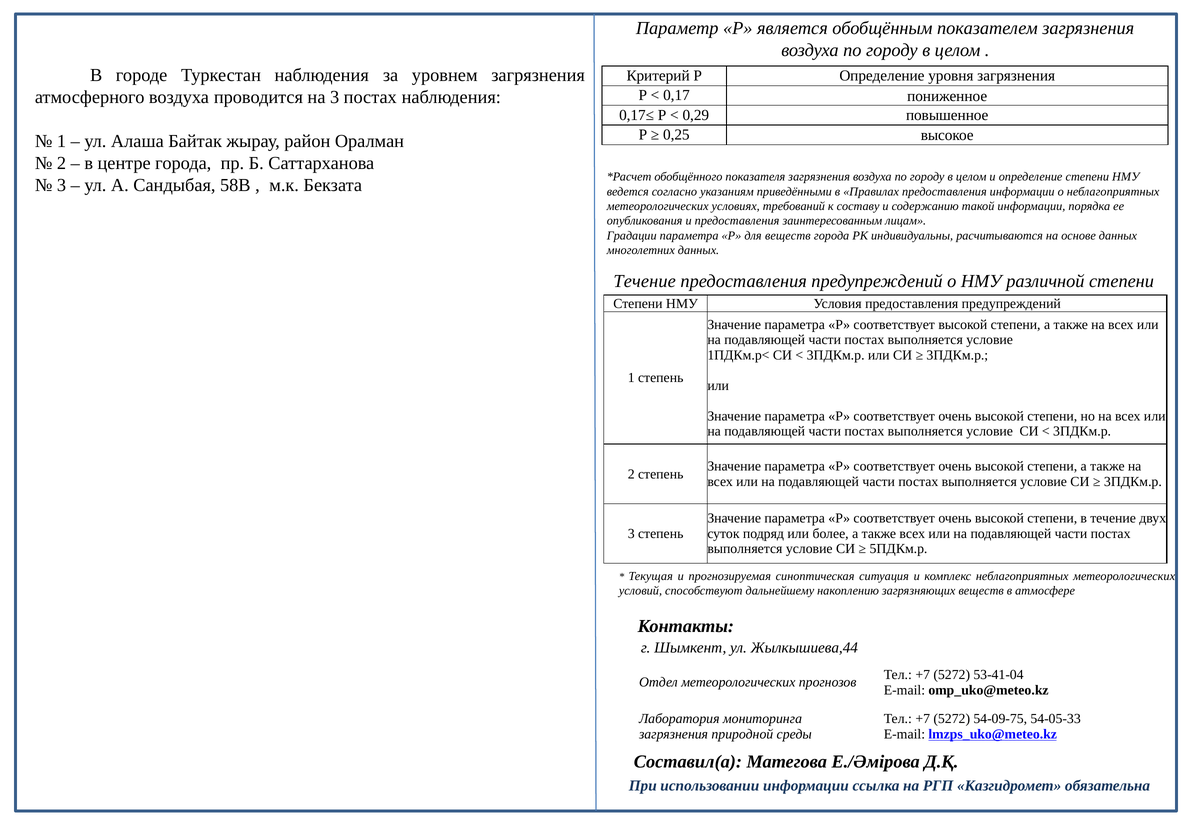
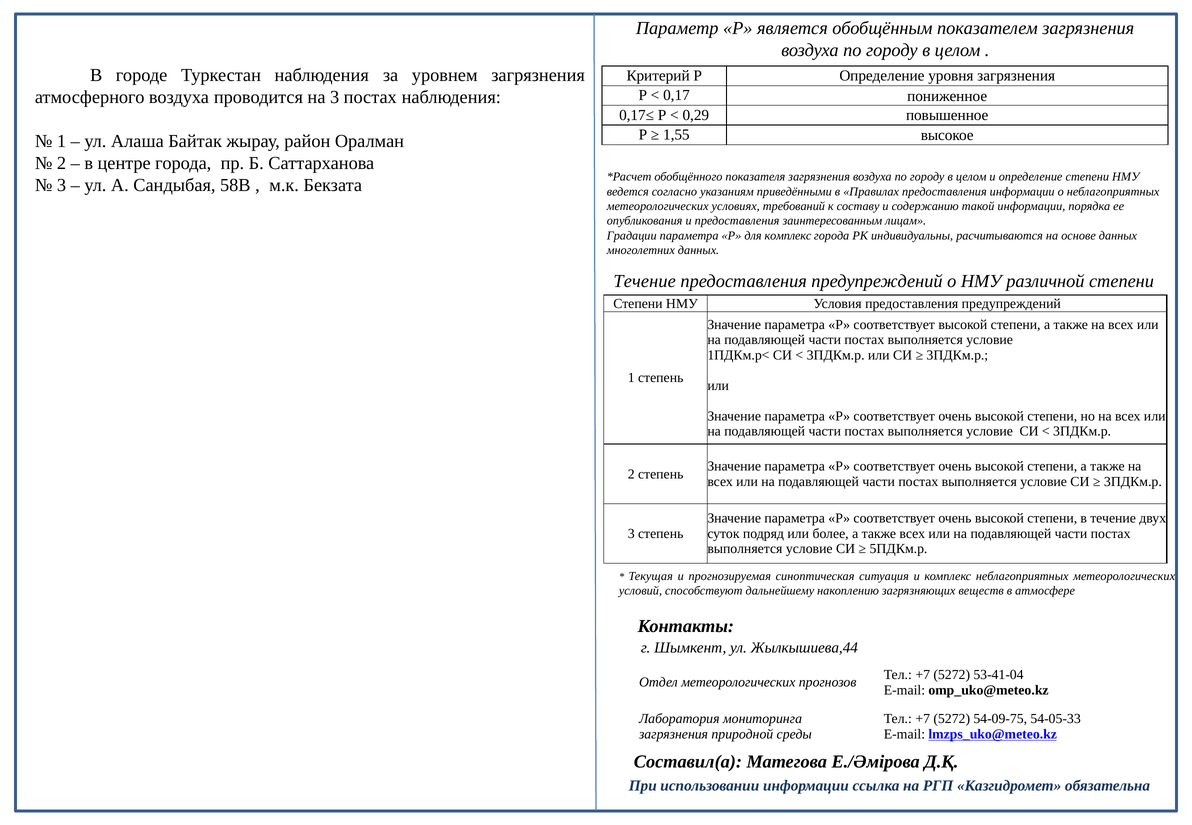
0,25: 0,25 -> 1,55
для веществ: веществ -> комплекс
